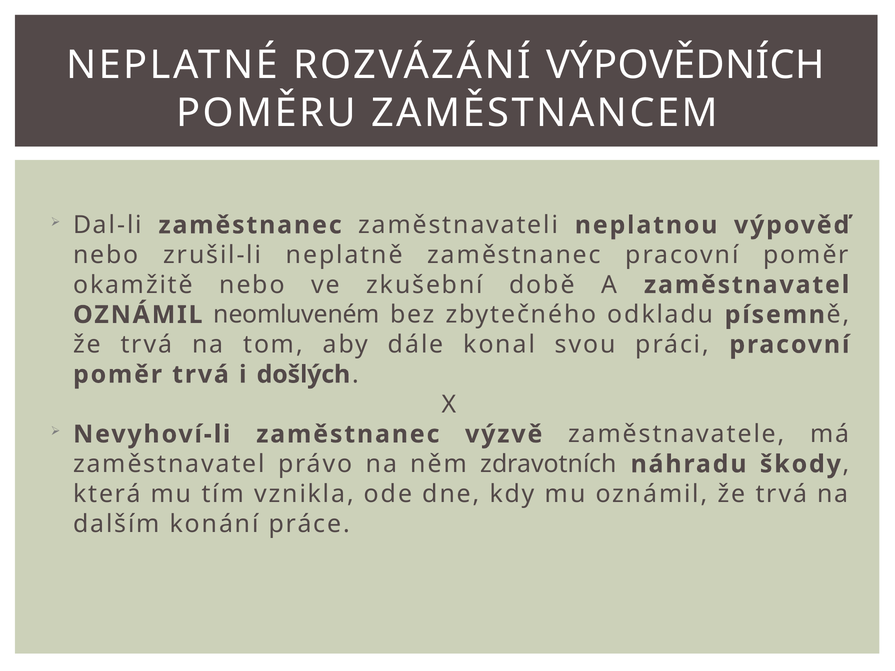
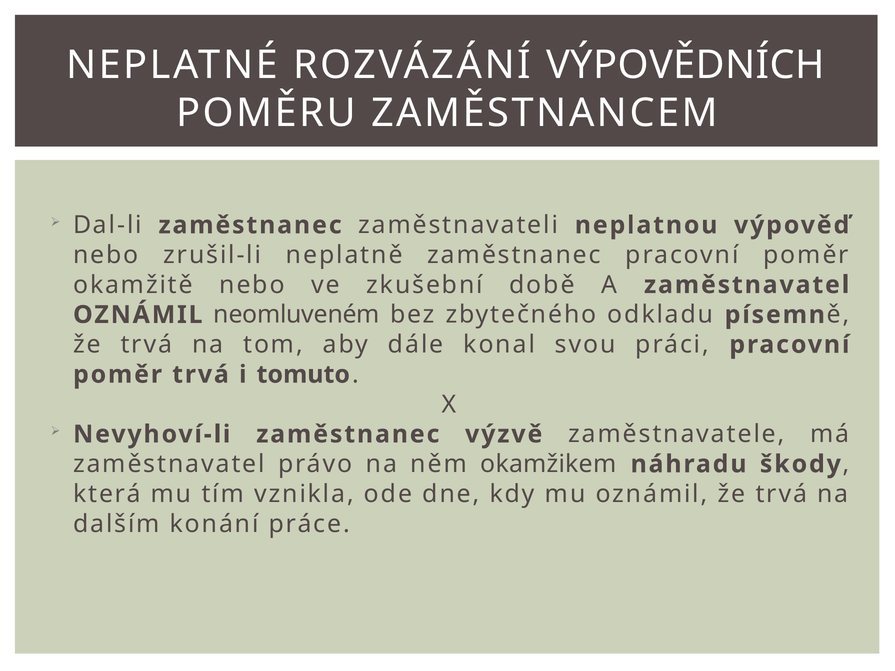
došlých: došlých -> tomuto
zdravotních: zdravotních -> okamžikem
